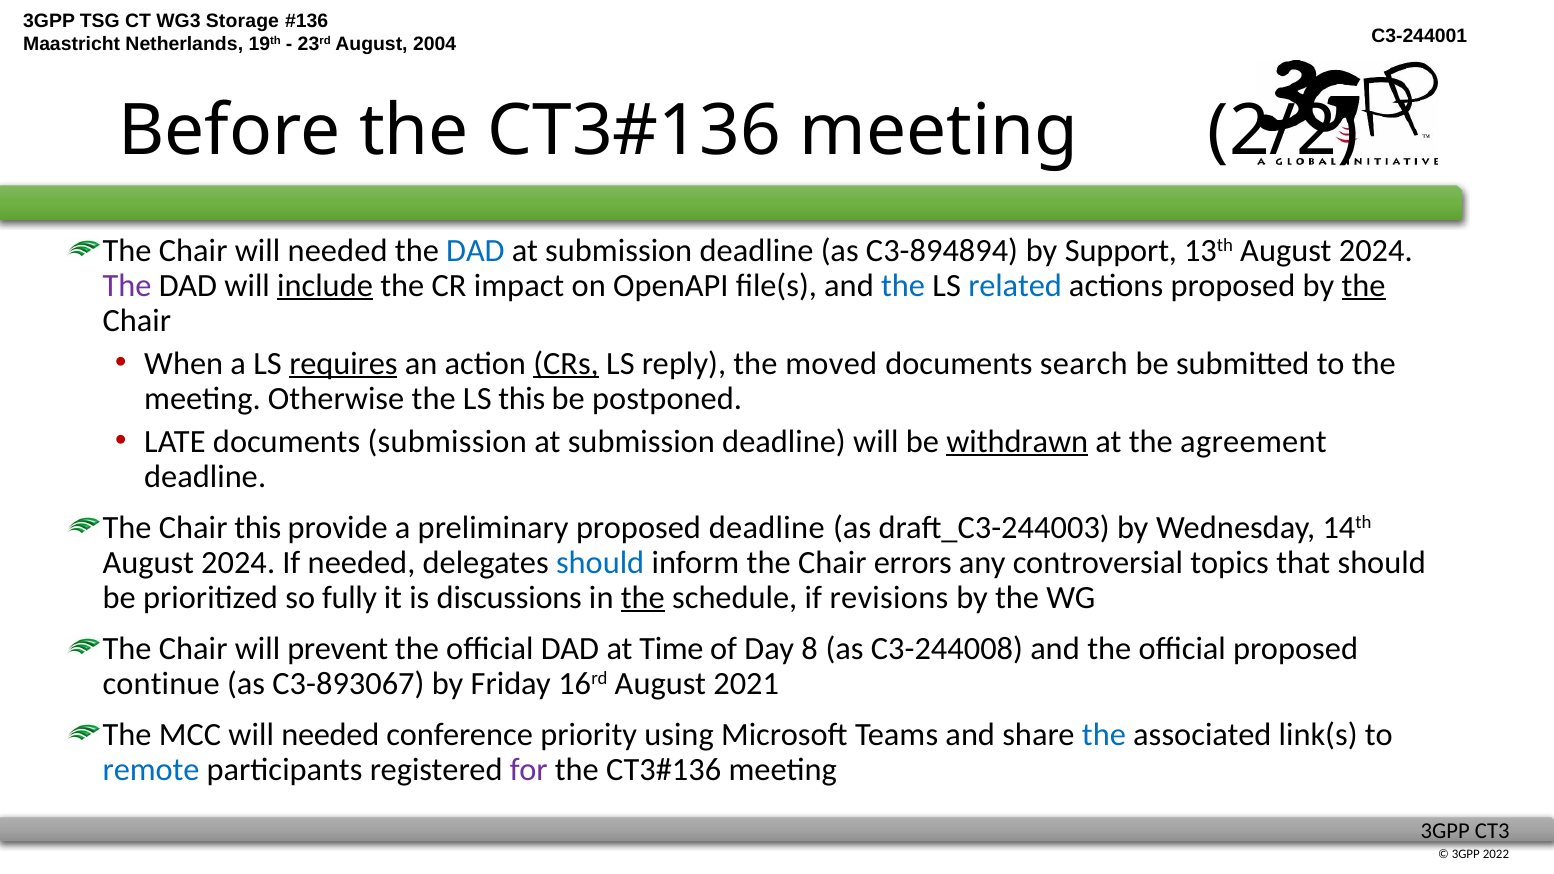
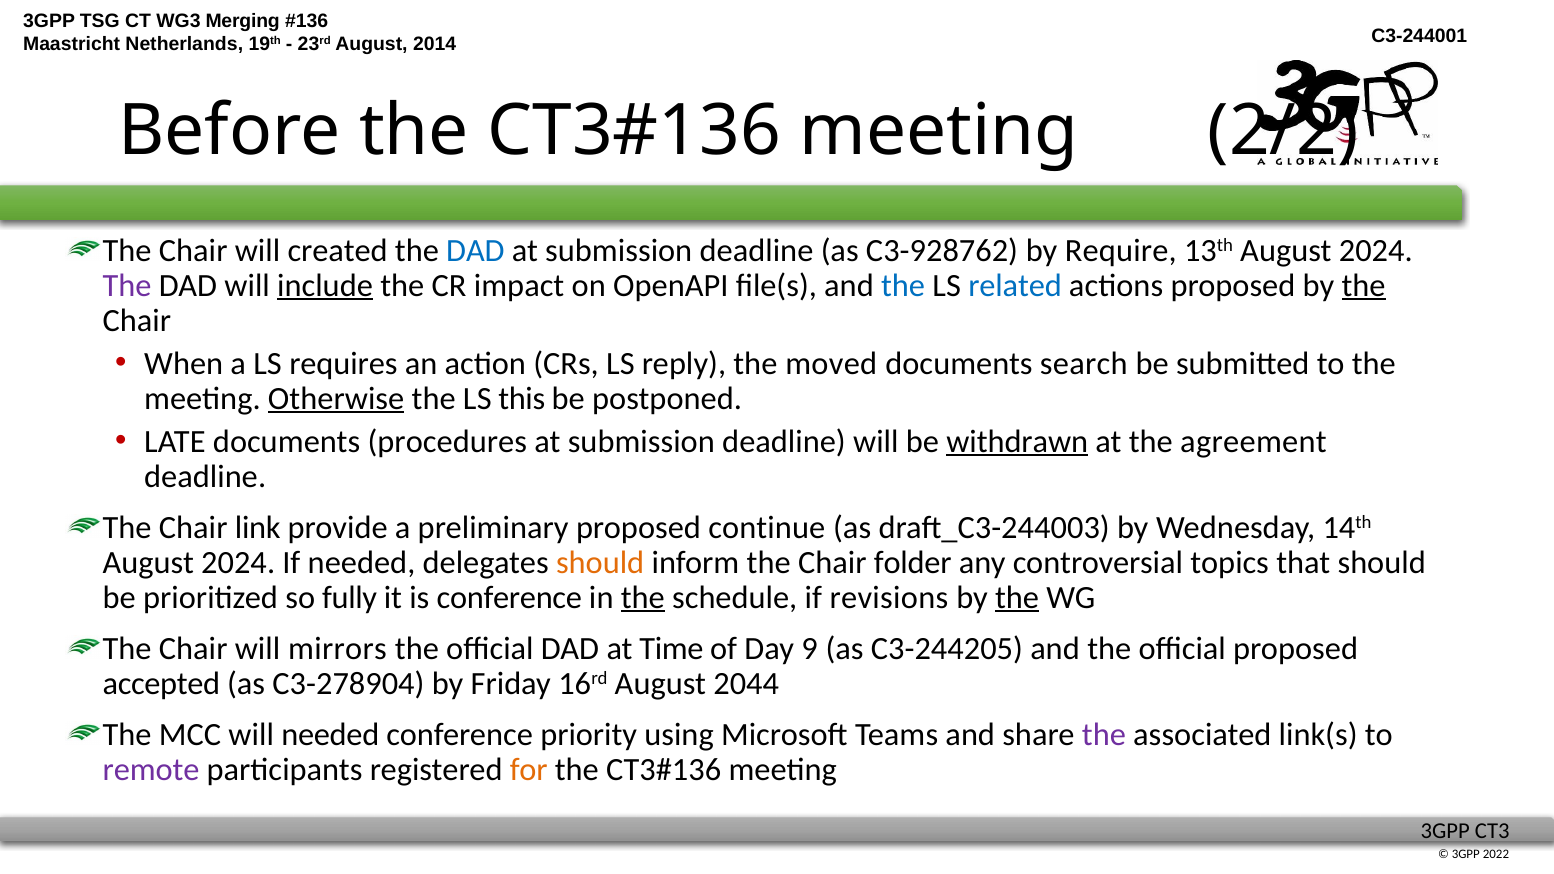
Storage: Storage -> Merging
2004: 2004 -> 2014
Chair will needed: needed -> created
C3-894894: C3-894894 -> C3-928762
Support: Support -> Require
requires underline: present -> none
CRs underline: present -> none
Otherwise underline: none -> present
documents submission: submission -> procedures
Chair this: this -> link
proposed deadline: deadline -> continue
should at (600, 563) colour: blue -> orange
errors: errors -> folder
is discussions: discussions -> conference
the at (1017, 598) underline: none -> present
prevent: prevent -> mirrors
8: 8 -> 9
C3-244008: C3-244008 -> C3-244205
continue: continue -> accepted
C3-893067: C3-893067 -> C3-278904
2021: 2021 -> 2044
the at (1104, 735) colour: blue -> purple
remote colour: blue -> purple
for colour: purple -> orange
